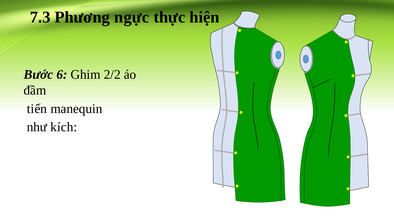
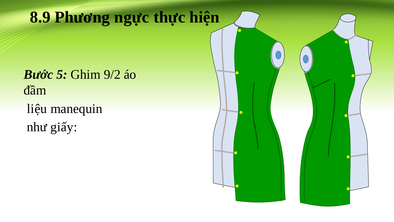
7.3: 7.3 -> 8.9
6: 6 -> 5
2/2: 2/2 -> 9/2
tiến: tiến -> liệu
kích: kích -> giấy
